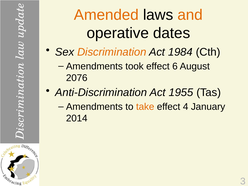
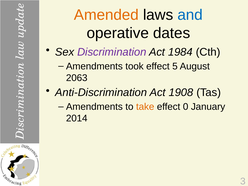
and colour: orange -> blue
Discrimination colour: orange -> purple
6: 6 -> 5
2076: 2076 -> 2063
1955: 1955 -> 1908
4: 4 -> 0
